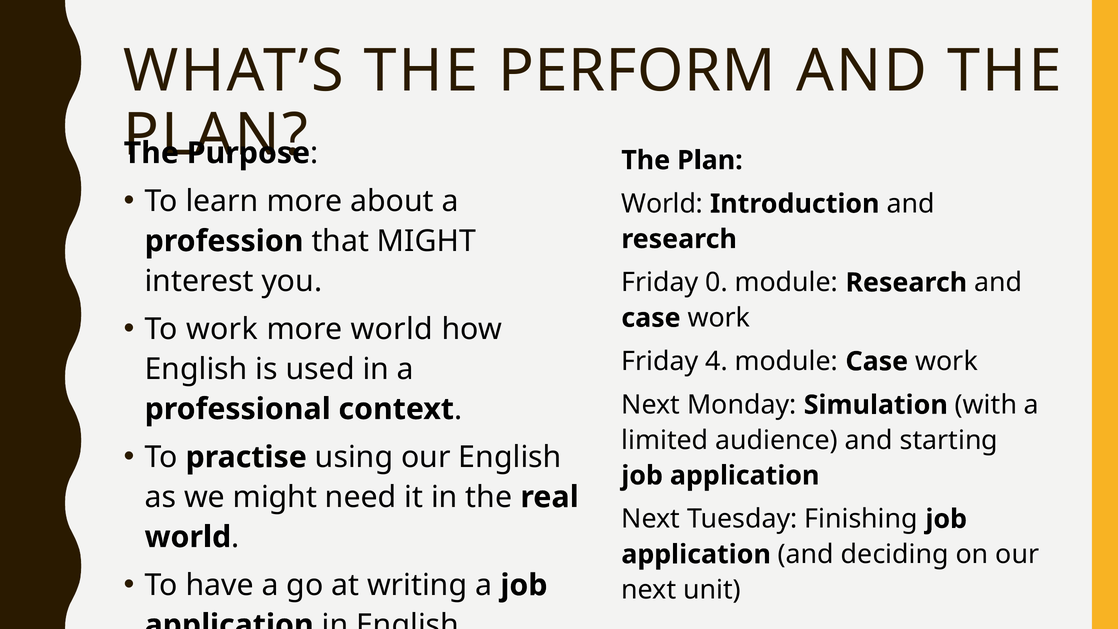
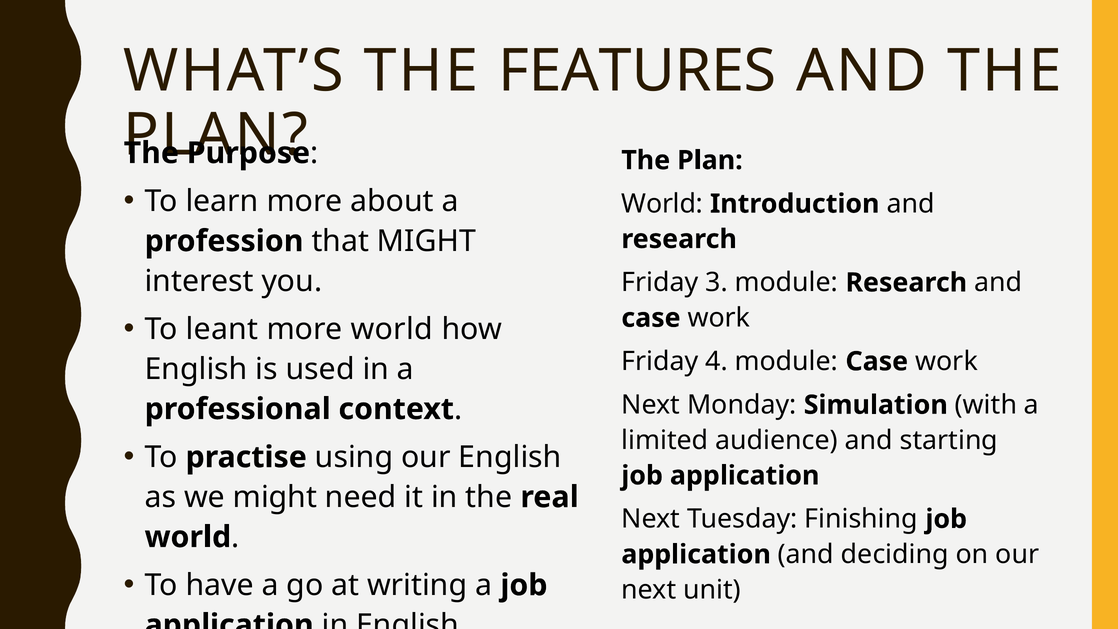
PERFORM: PERFORM -> FEATURES
0: 0 -> 3
To work: work -> leant
